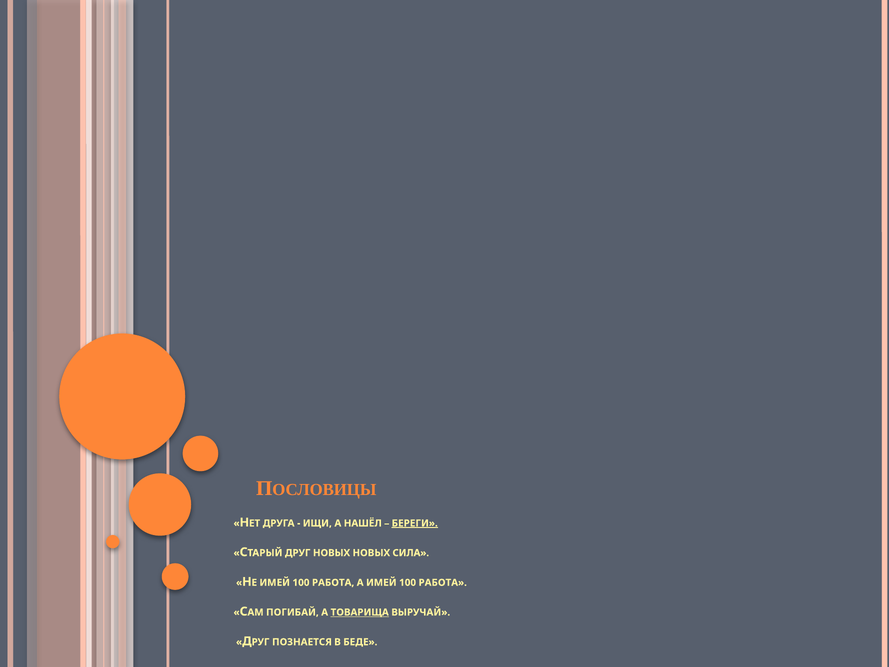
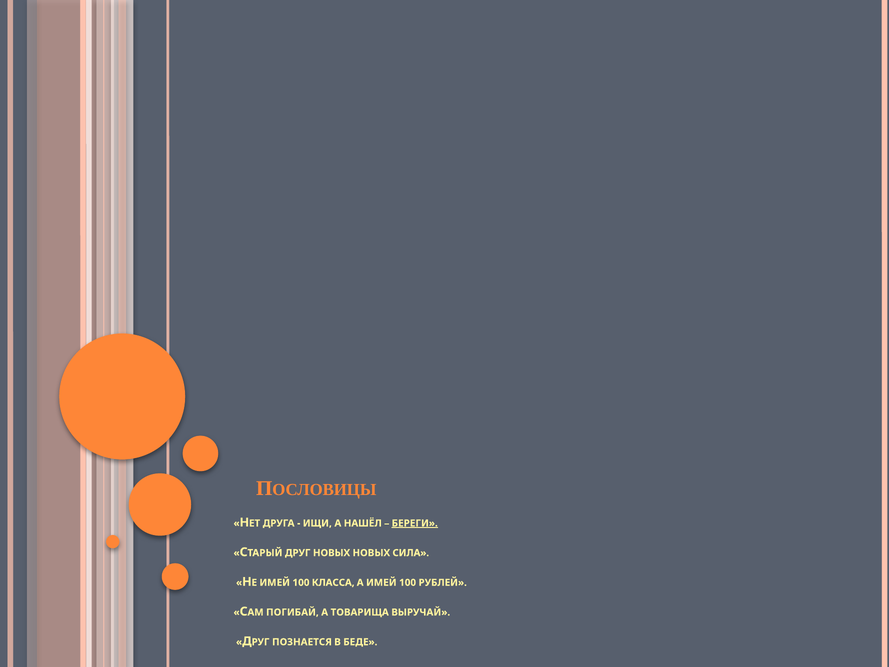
НЕ ИМЕЙ 100 РАБОТА: РАБОТА -> КЛАССА
А ИМЕЙ 100 РАБОТА: РАБОТА -> РУБЛЕЙ
ТОВАРИЩА underline: present -> none
